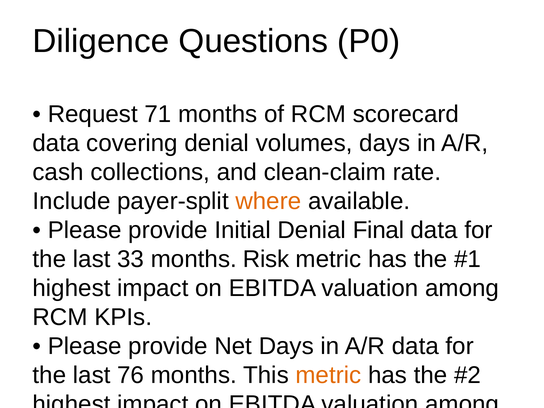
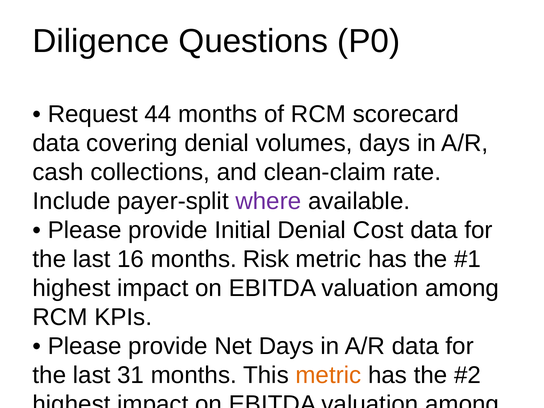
71: 71 -> 44
where colour: orange -> purple
Denial Final: Final -> Cost
33: 33 -> 16
76: 76 -> 31
